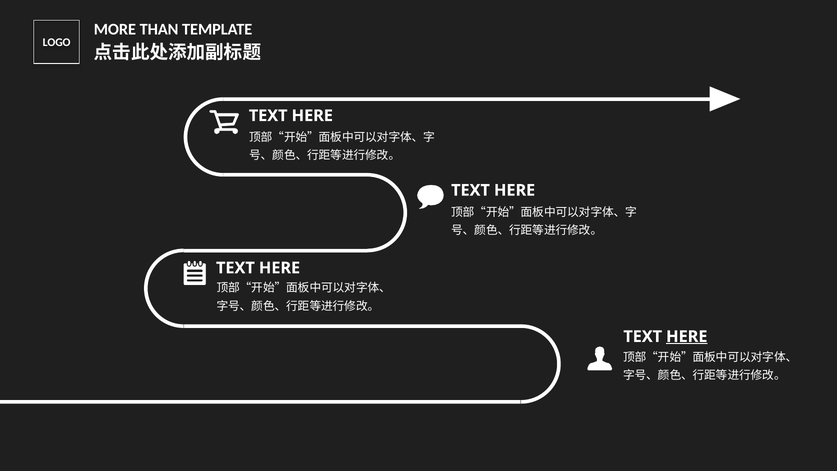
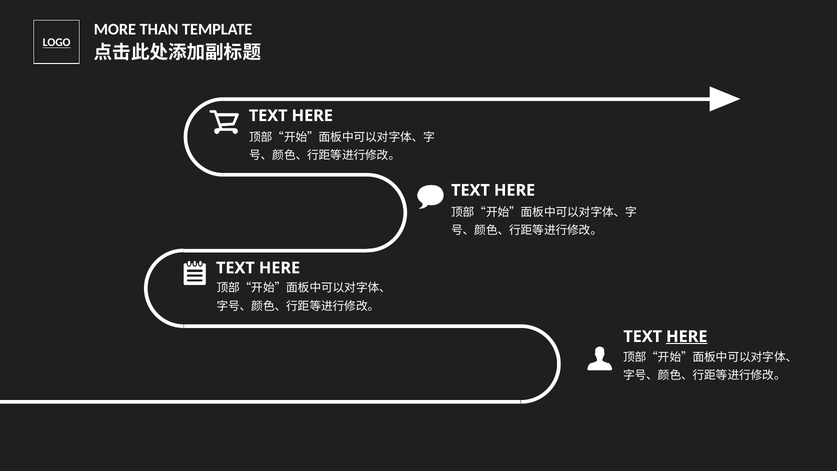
LOGO underline: none -> present
